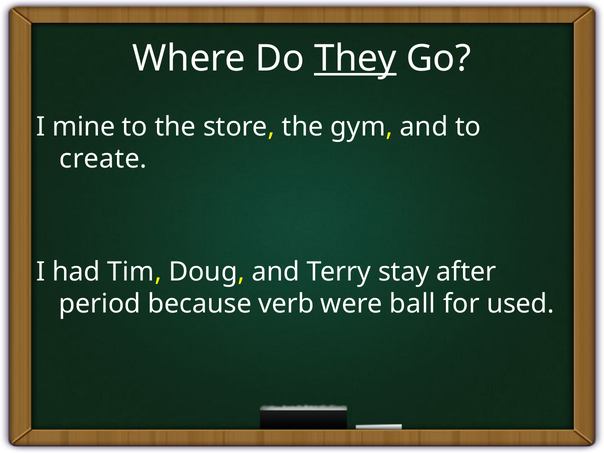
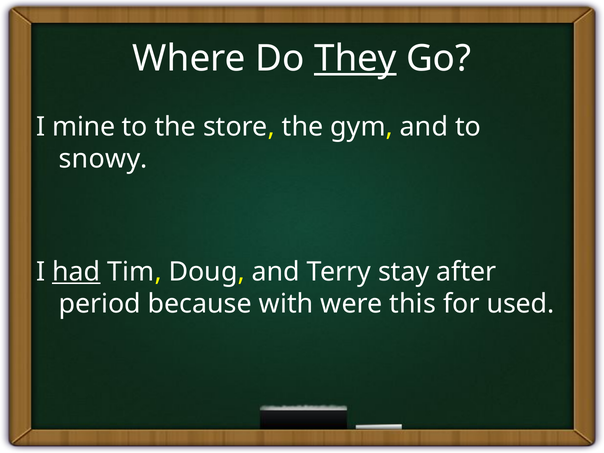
create: create -> snowy
had underline: none -> present
verb: verb -> with
ball: ball -> this
